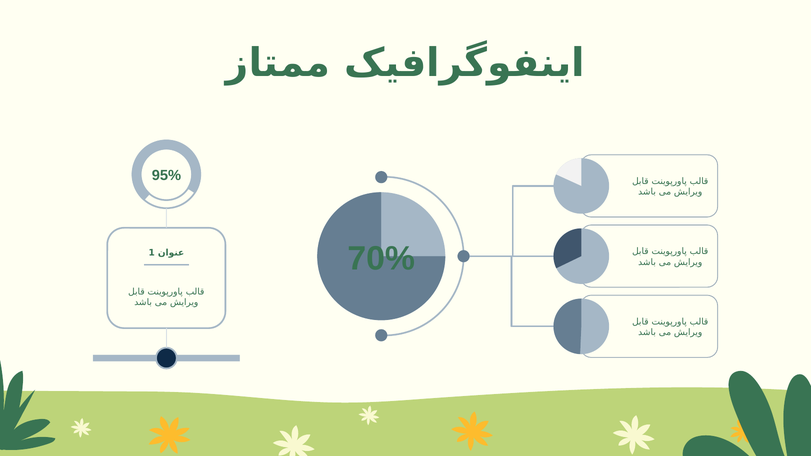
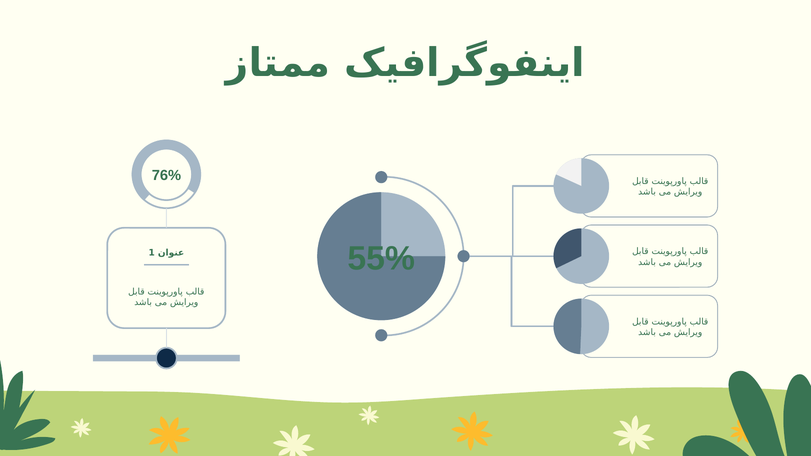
95%: 95% -> 76%
70%: 70% -> 55%
